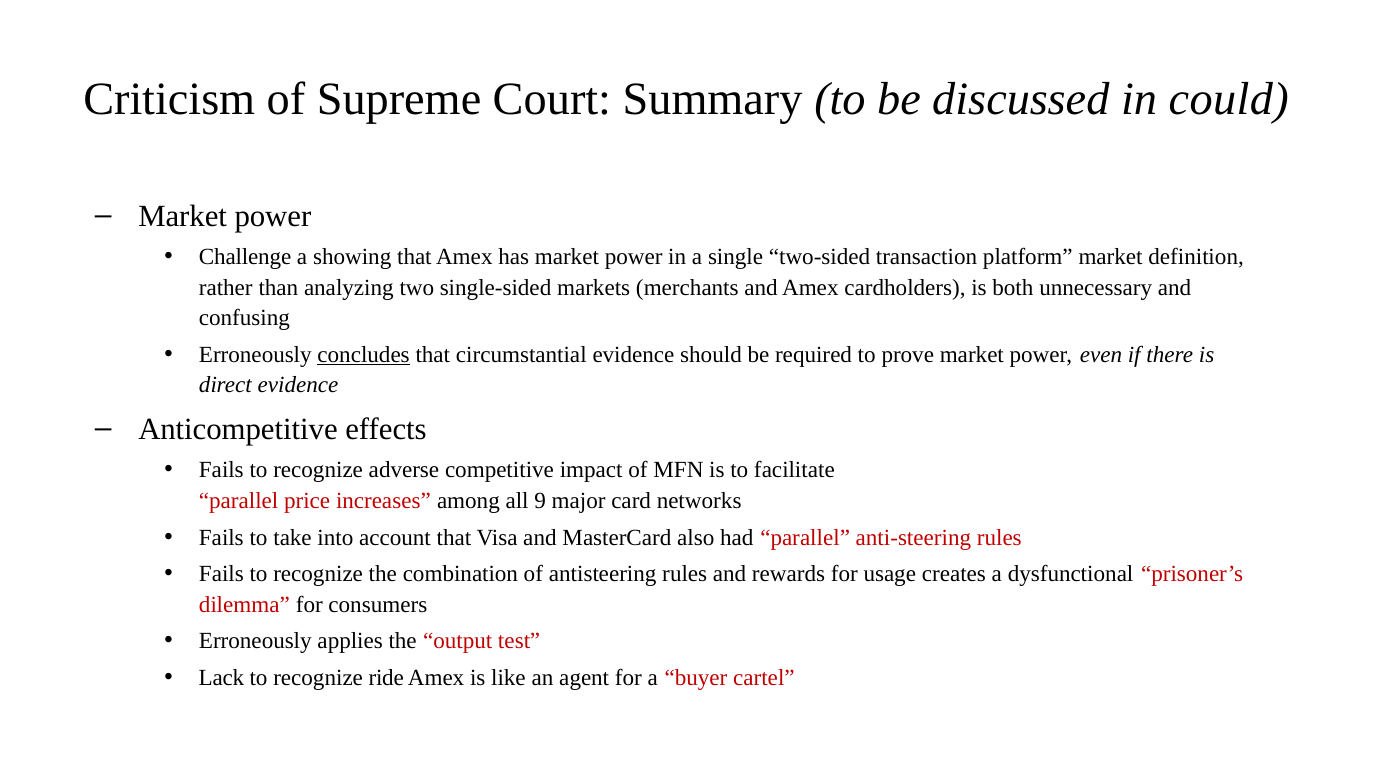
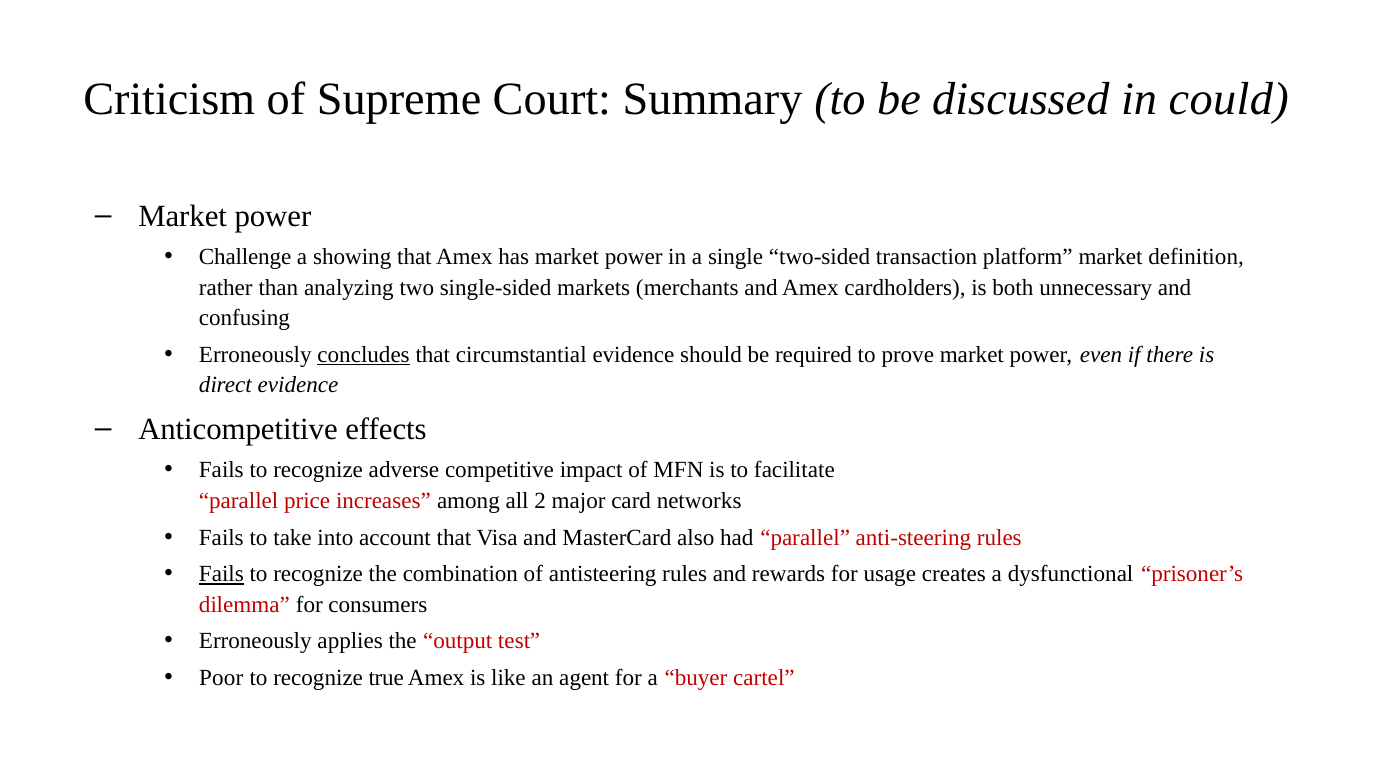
9: 9 -> 2
Fails at (221, 574) underline: none -> present
Lack: Lack -> Poor
ride: ride -> true
